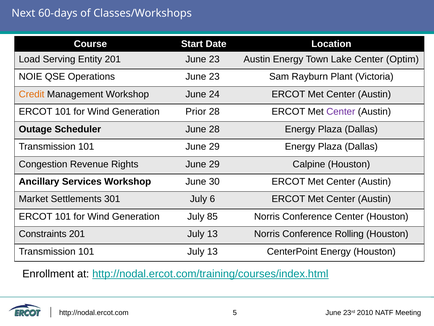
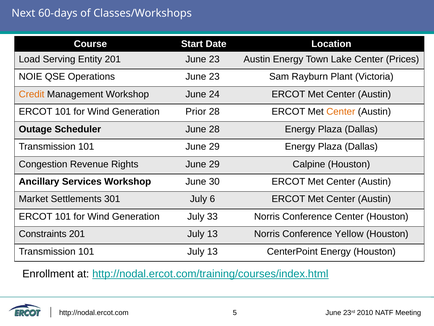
Optim: Optim -> Prices
Center at (341, 112) colour: purple -> orange
85: 85 -> 33
Rolling: Rolling -> Yellow
